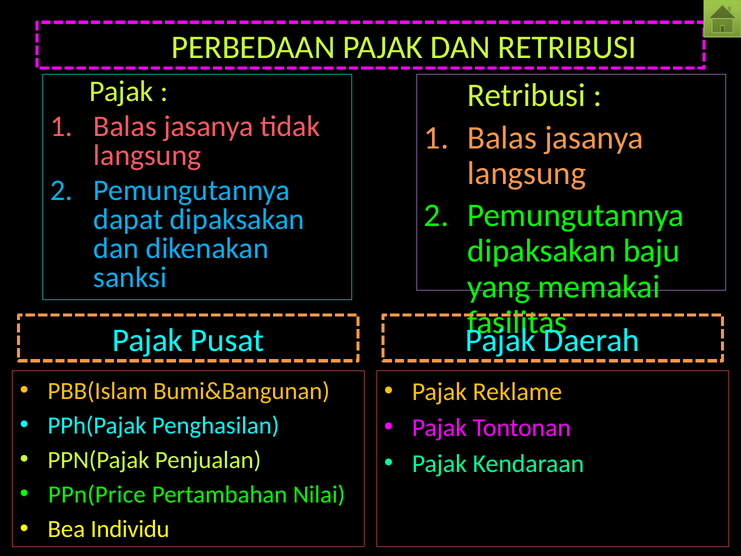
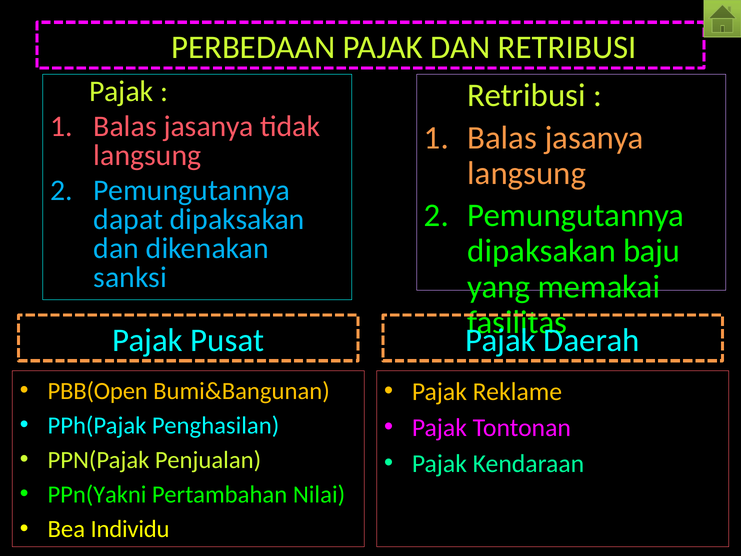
PBB(Islam: PBB(Islam -> PBB(Open
PPn(Price: PPn(Price -> PPn(Yakni
